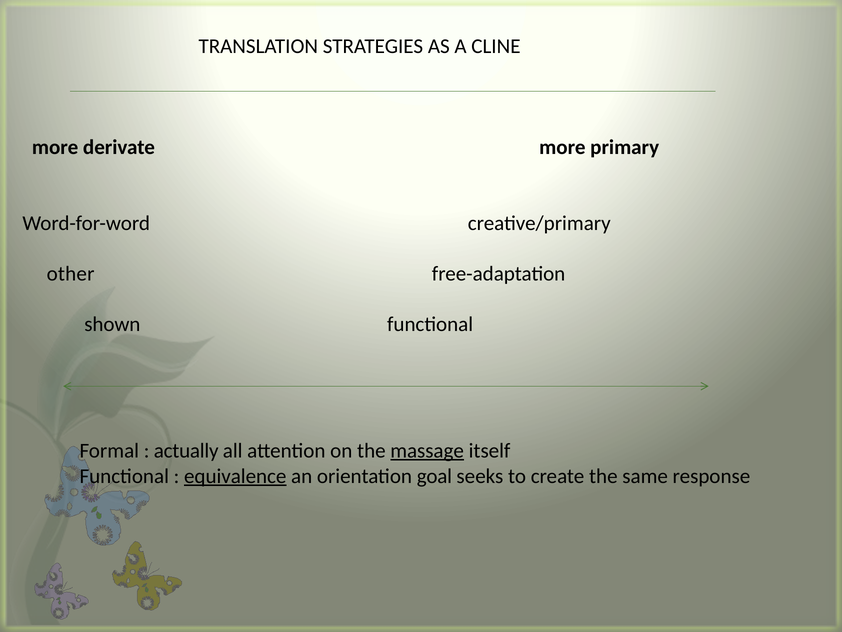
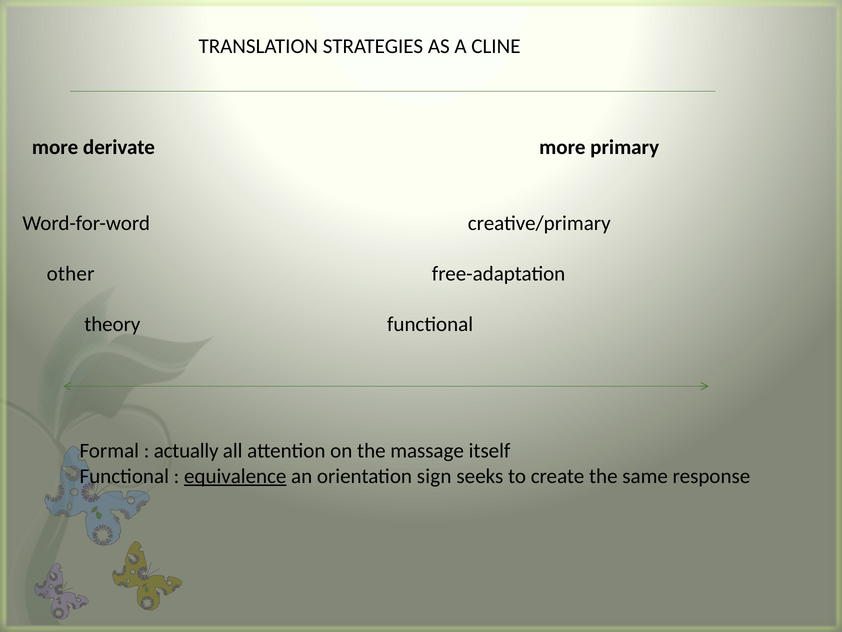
shown: shown -> theory
massage underline: present -> none
goal: goal -> sign
